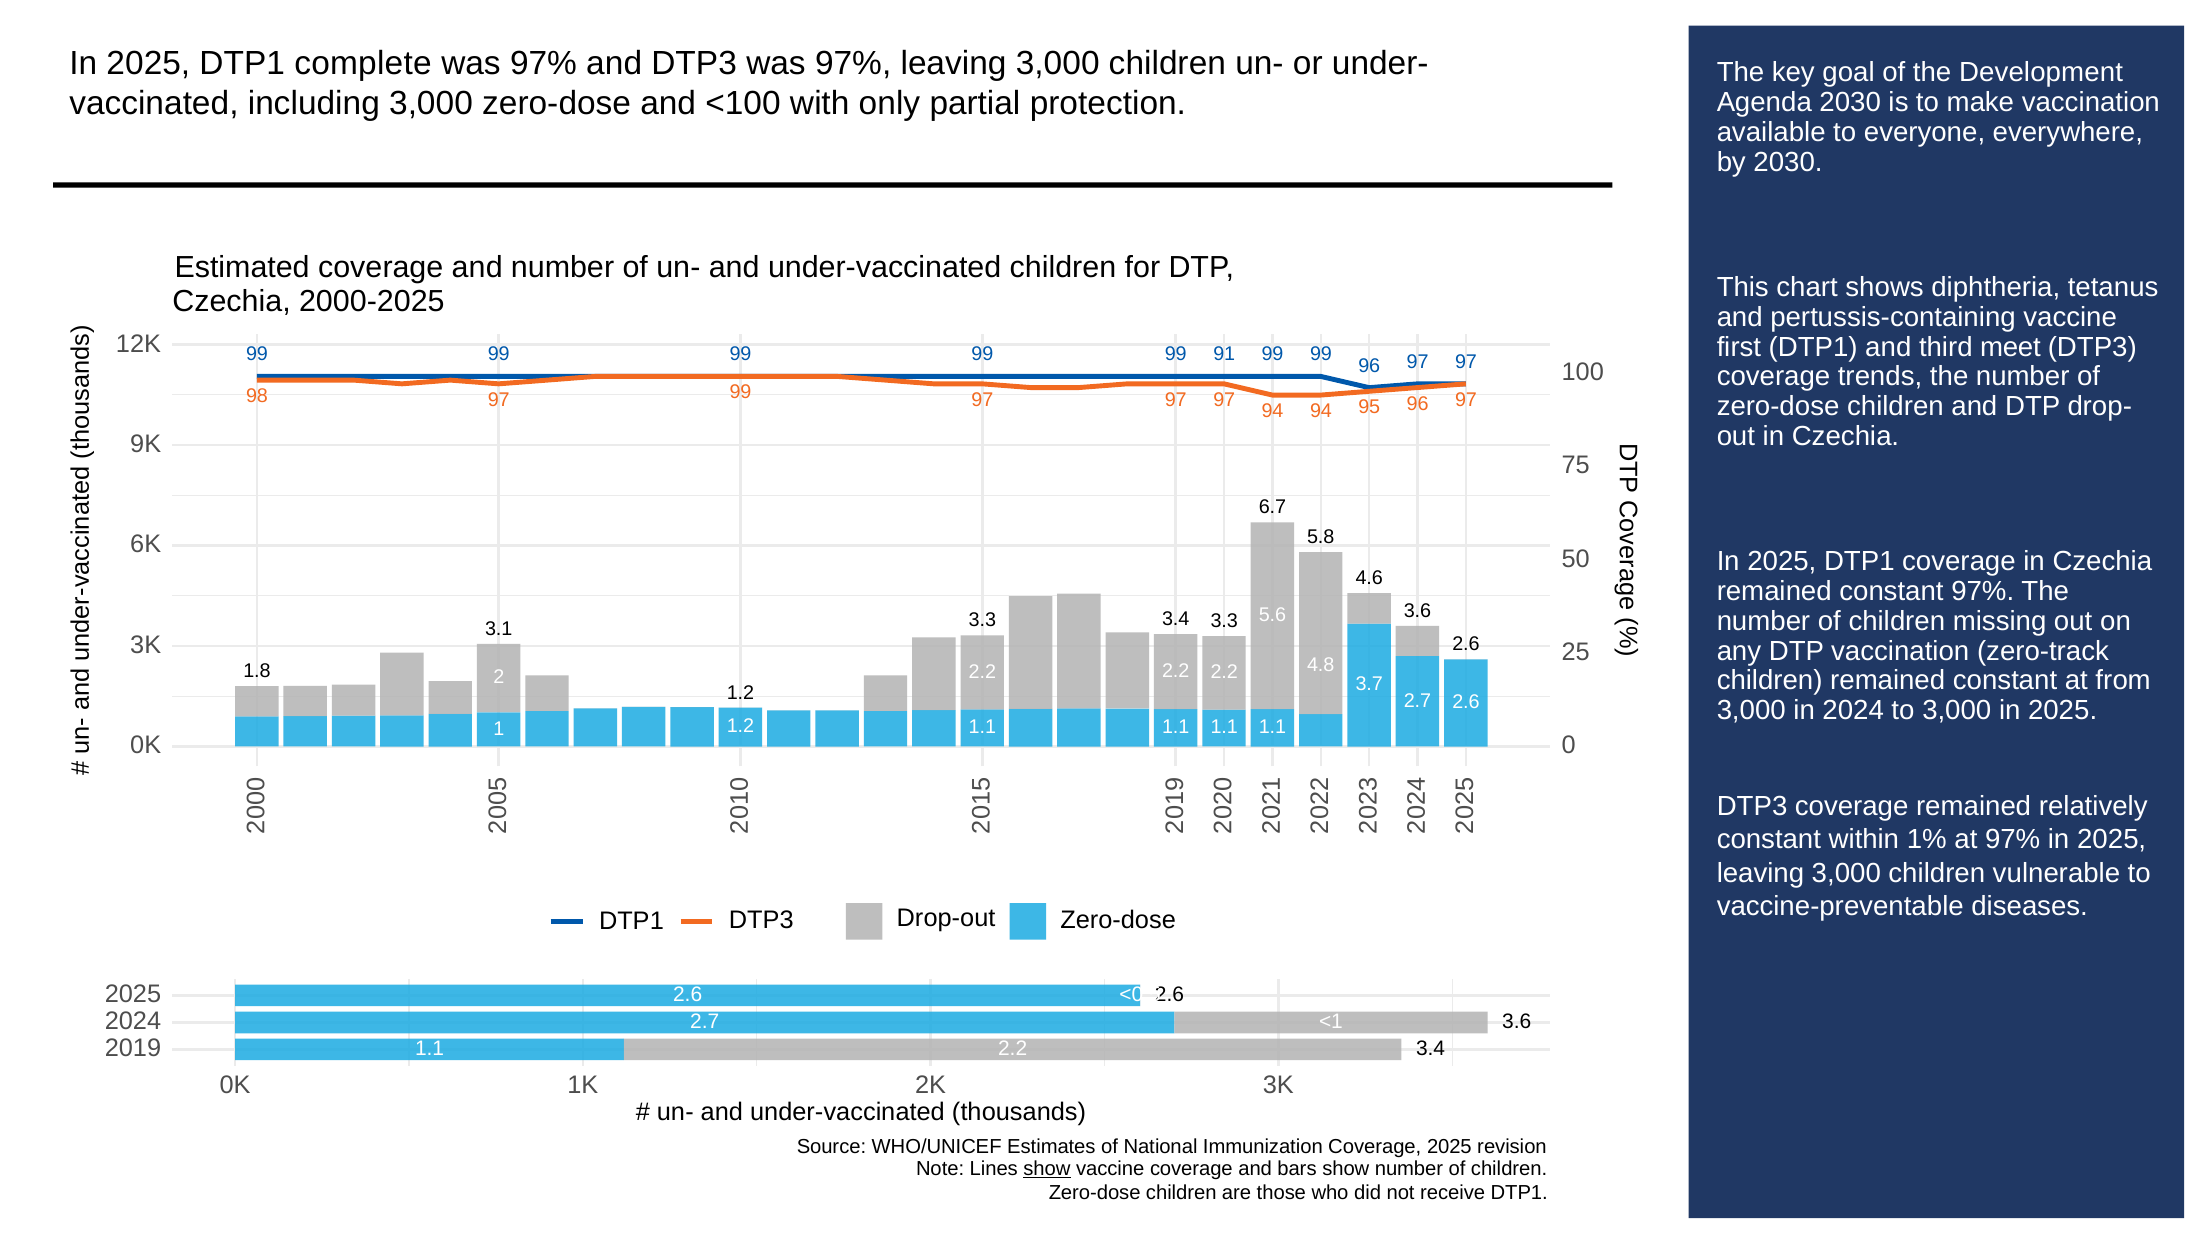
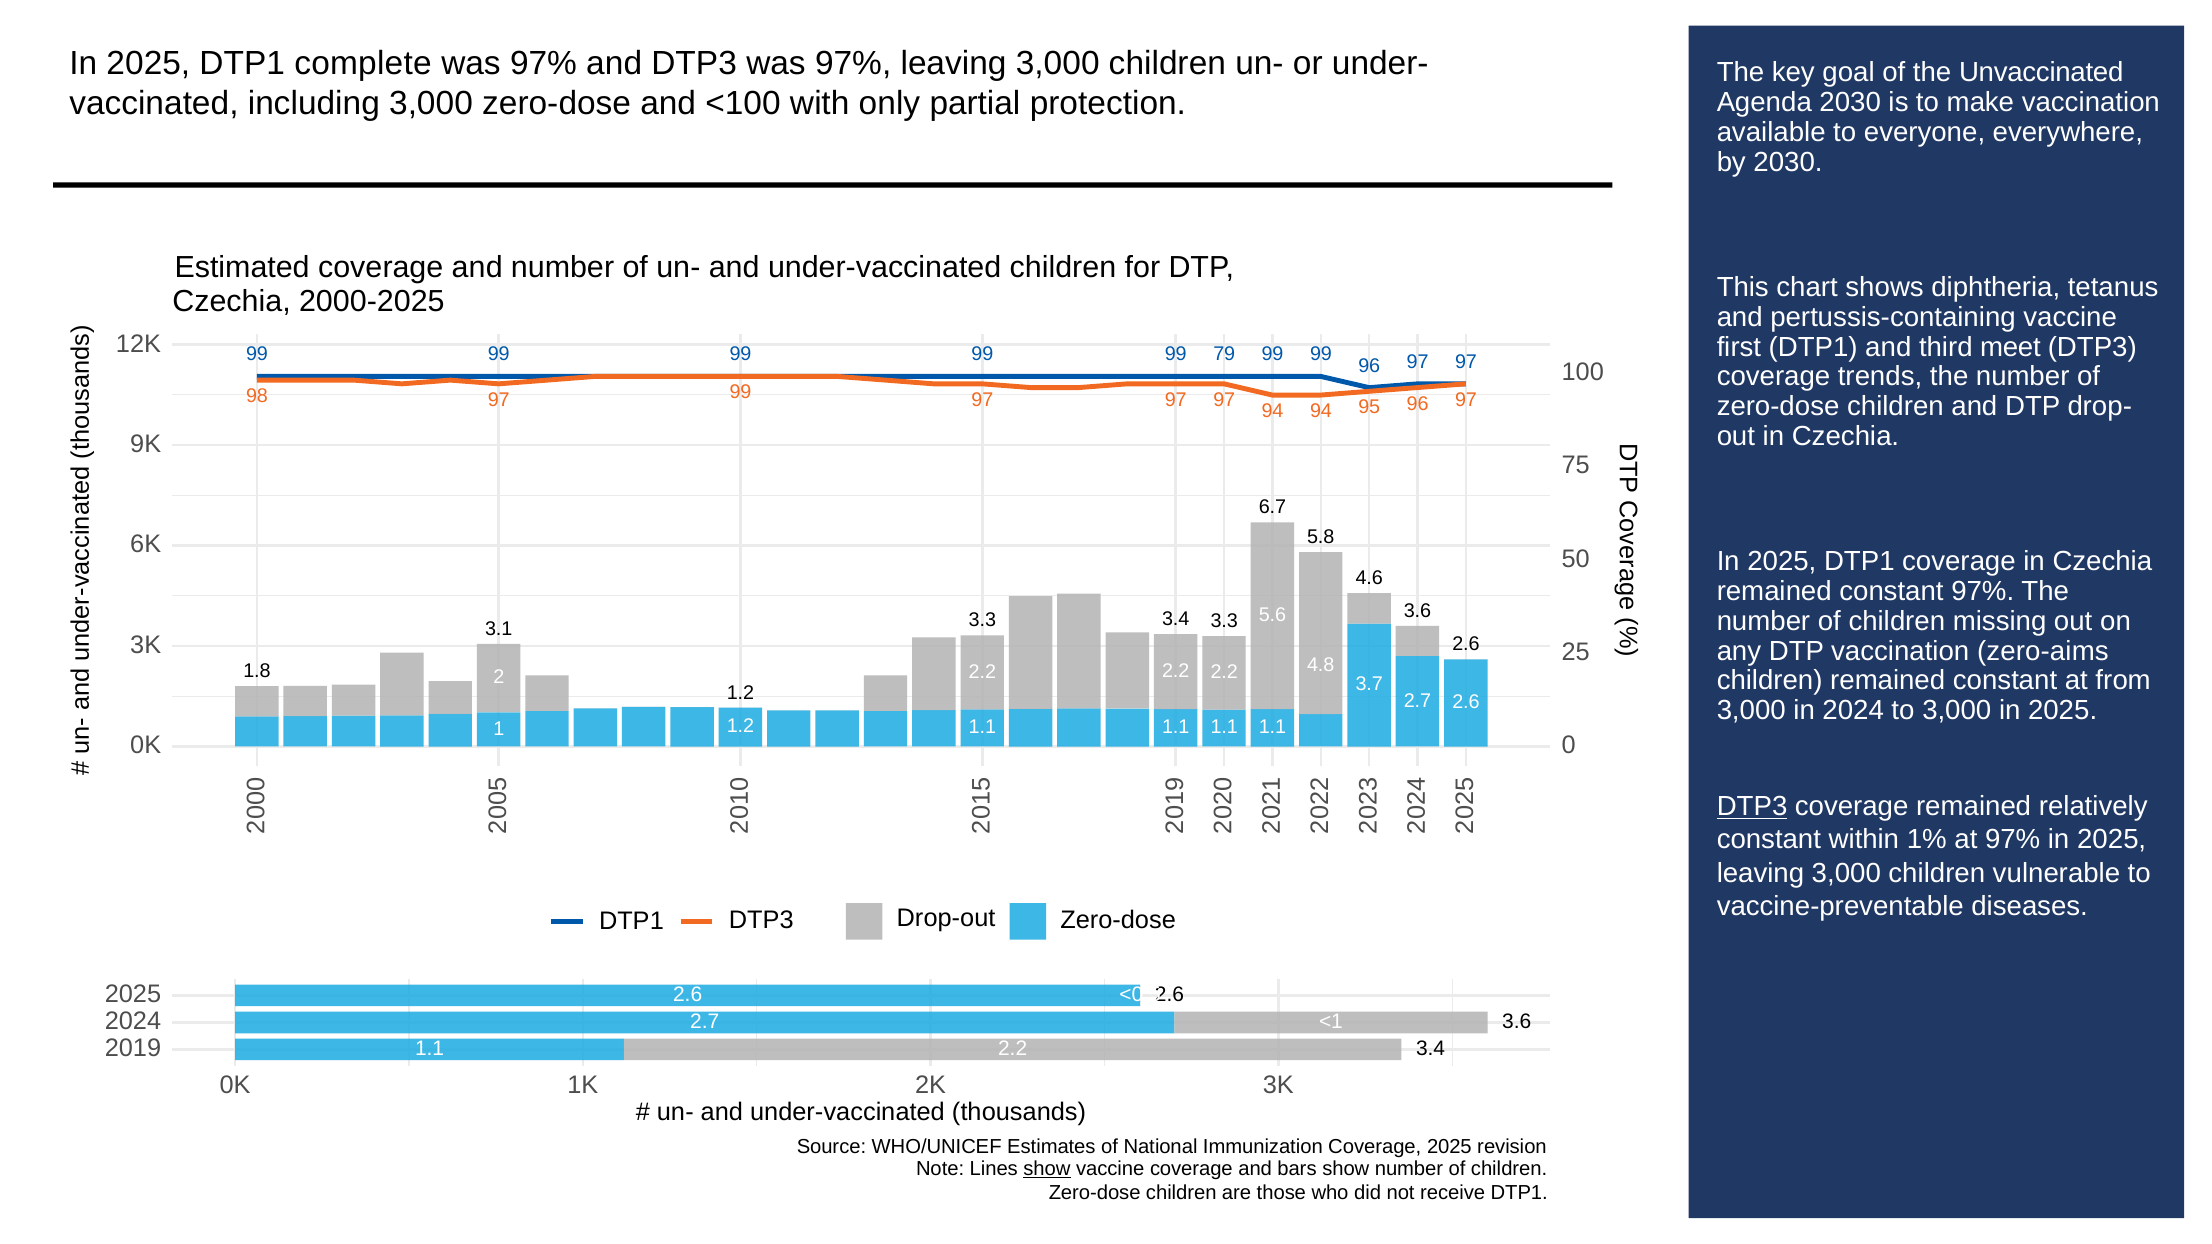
Development: Development -> Unvaccinated
91: 91 -> 79
zero-track: zero-track -> zero-aims
DTP3 at (1752, 807) underline: none -> present
